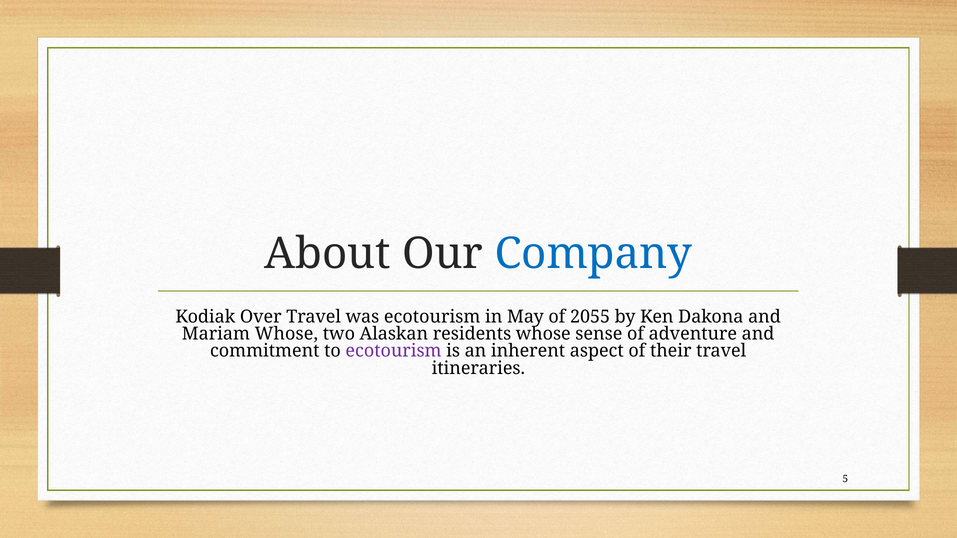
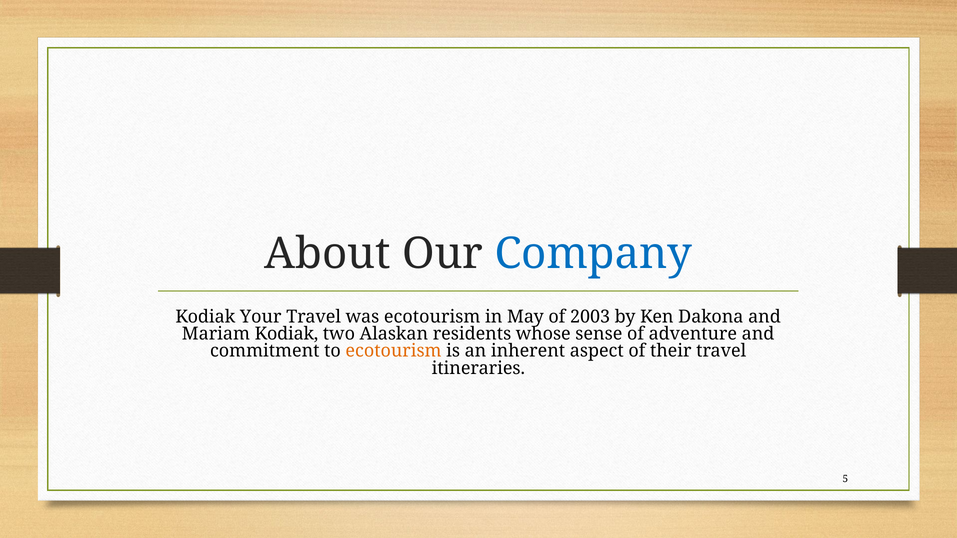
Over: Over -> Your
2055: 2055 -> 2003
Mariam Whose: Whose -> Kodiak
ecotourism at (394, 351) colour: purple -> orange
